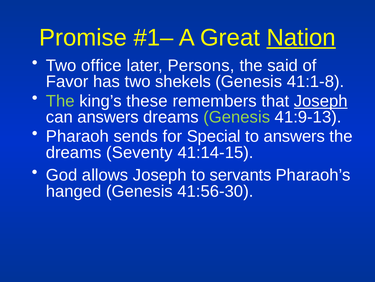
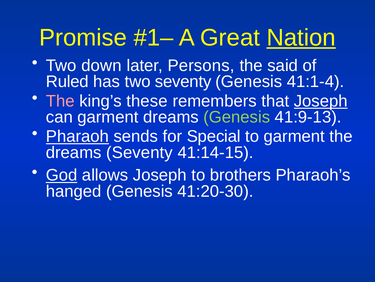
office: office -> down
Favor: Favor -> Ruled
two shekels: shekels -> seventy
41:1-8: 41:1-8 -> 41:1-4
The at (60, 101) colour: light green -> pink
can answers: answers -> garment
Pharaoh underline: none -> present
to answers: answers -> garment
God underline: none -> present
servants: servants -> brothers
41:56-30: 41:56-30 -> 41:20-30
